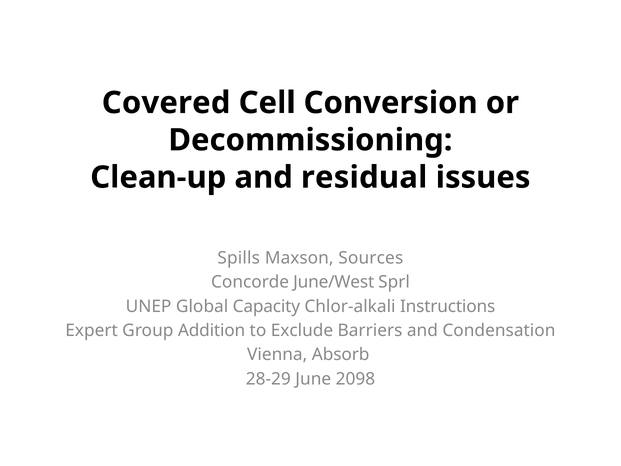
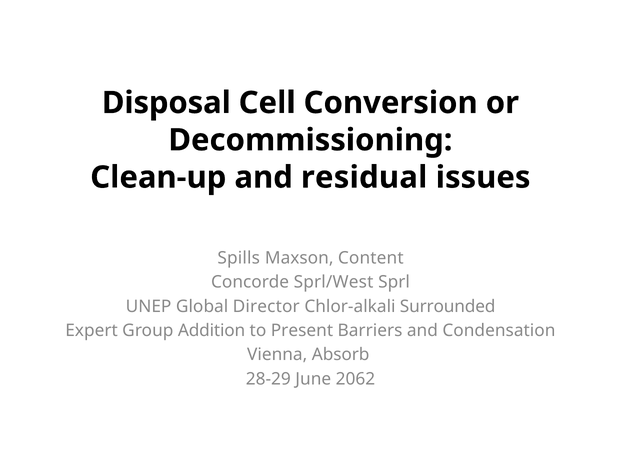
Covered: Covered -> Disposal
Sources: Sources -> Content
June/West: June/West -> Sprl/West
Capacity: Capacity -> Director
Instructions: Instructions -> Surrounded
Exclude: Exclude -> Present
2098: 2098 -> 2062
